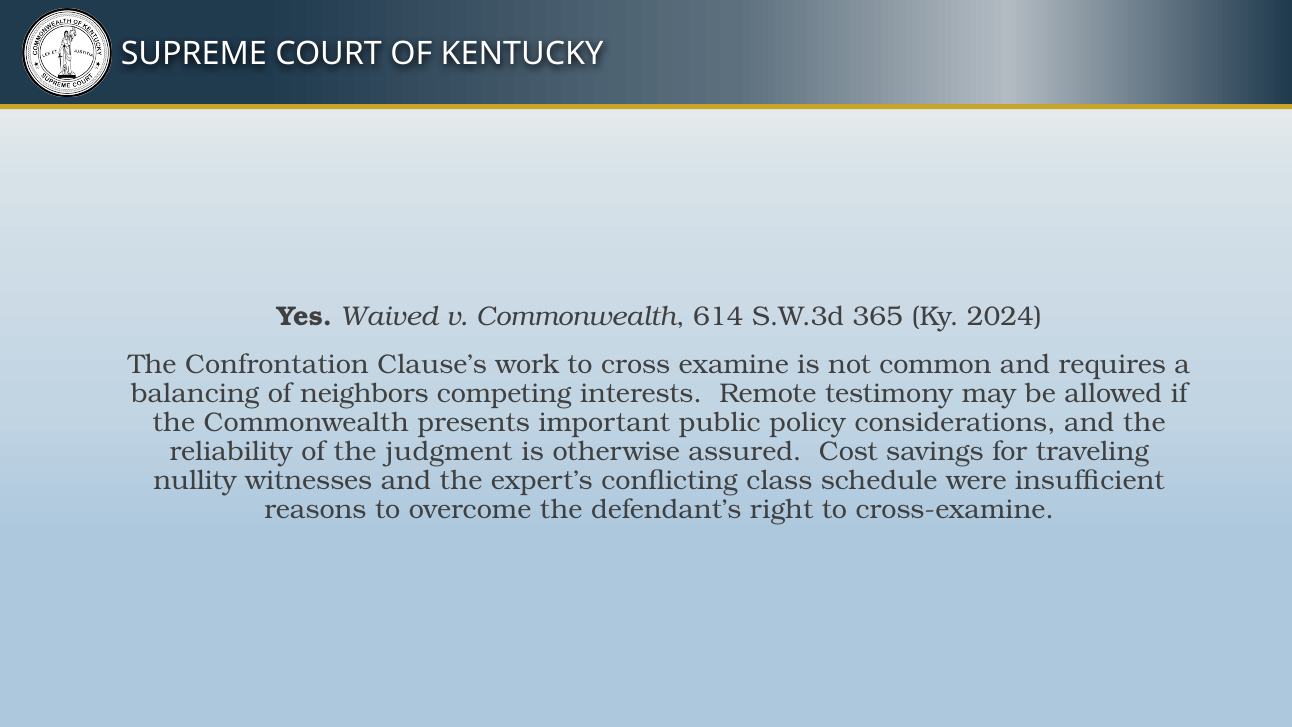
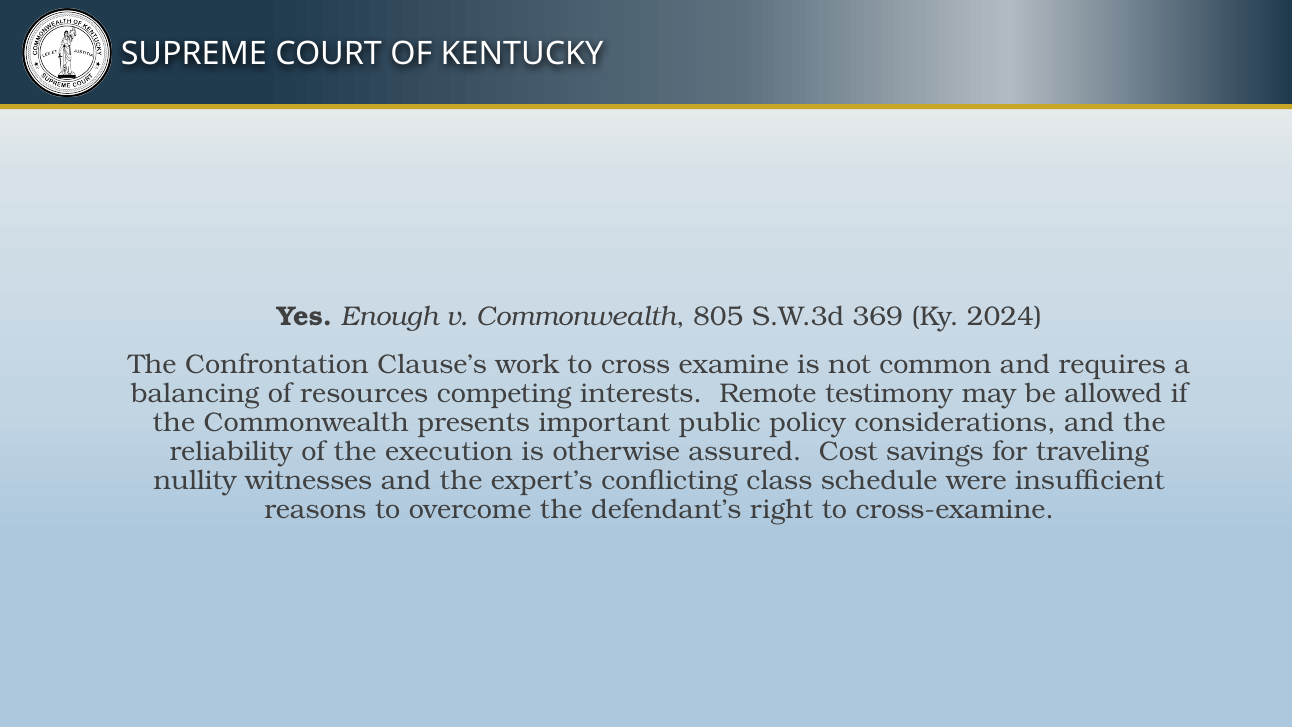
Waived: Waived -> Enough
614: 614 -> 805
365: 365 -> 369
neighbors: neighbors -> resources
judgment: judgment -> execution
